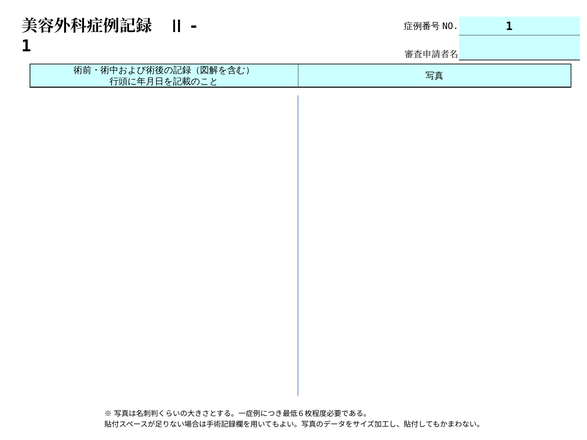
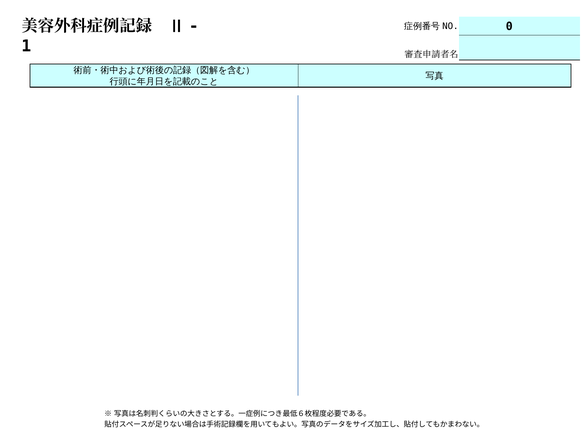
1 at (509, 26): 1 -> 0
